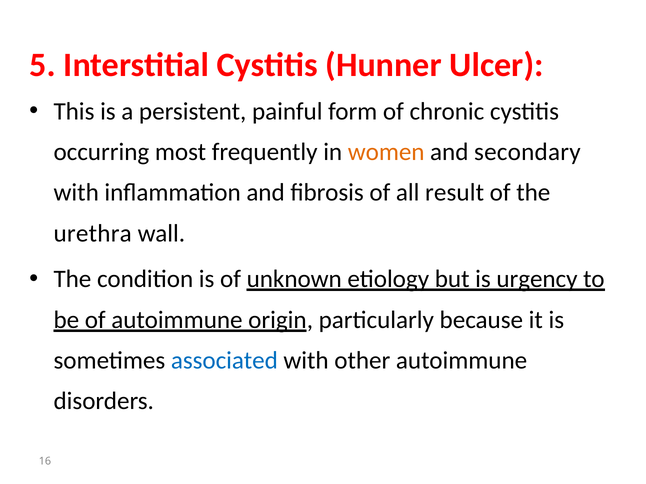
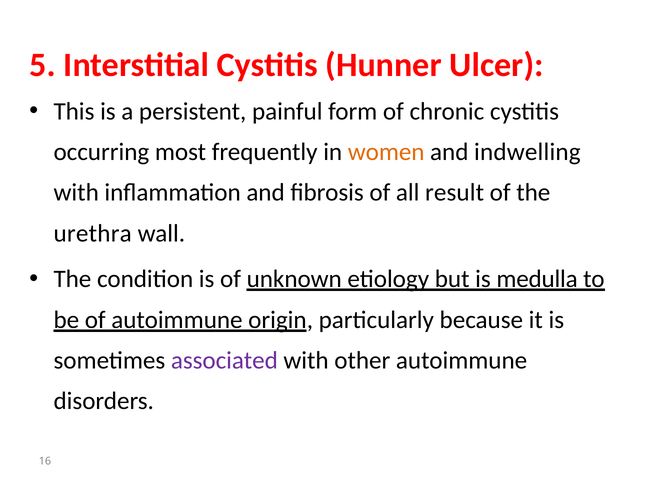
secondary: secondary -> indwelling
urgency: urgency -> medulla
associated colour: blue -> purple
